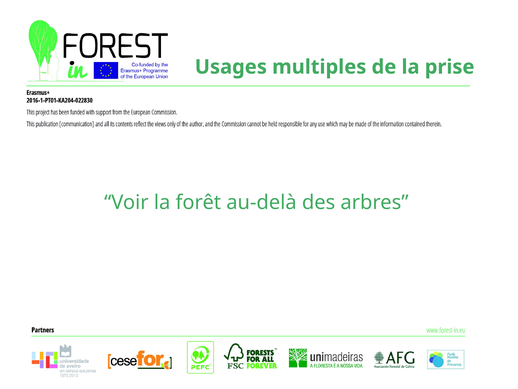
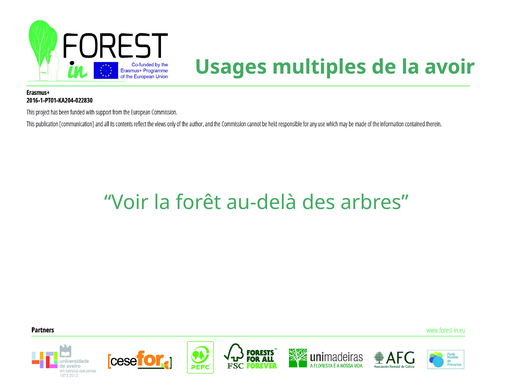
prise: prise -> avoir
